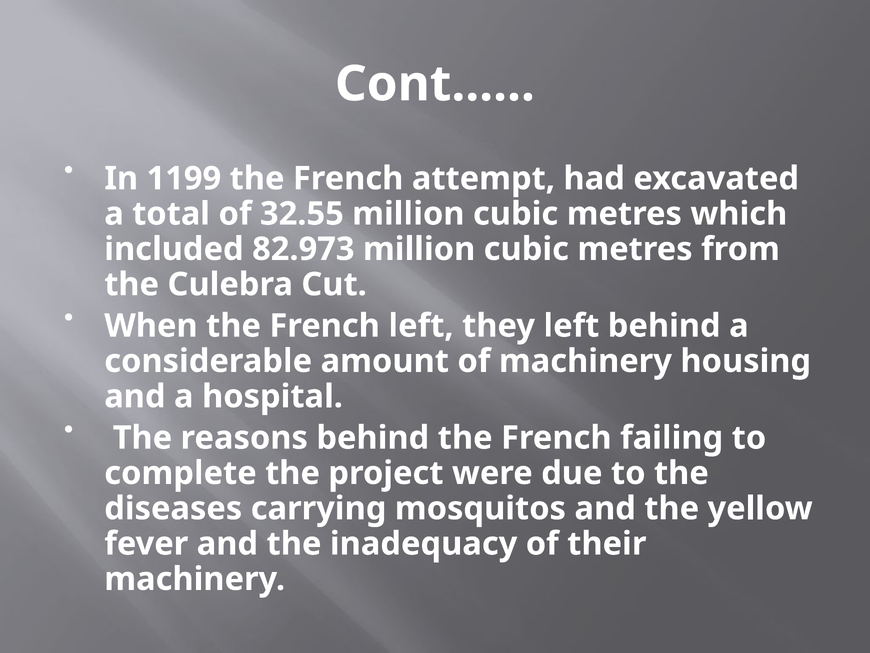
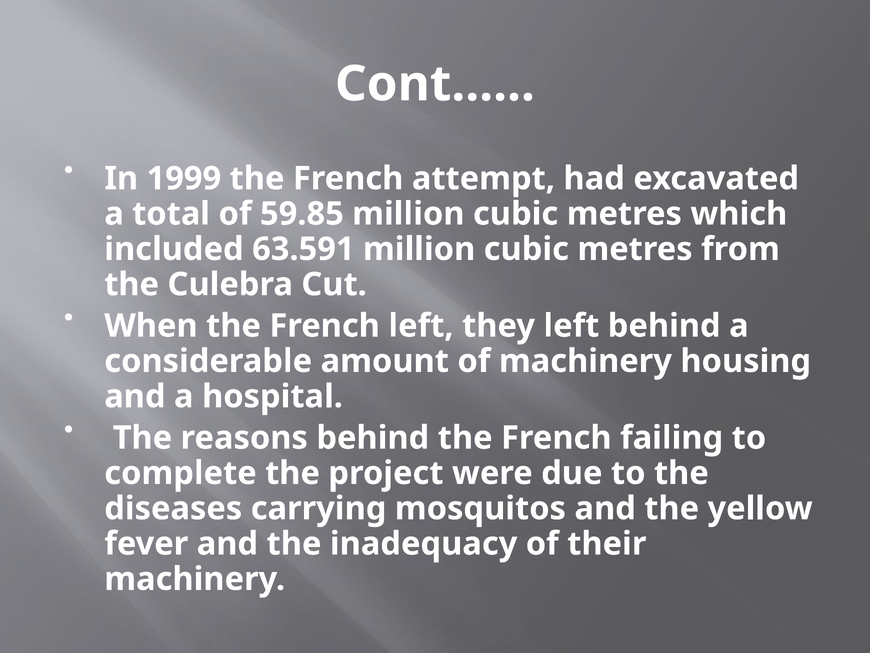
1199: 1199 -> 1999
32.55: 32.55 -> 59.85
82.973: 82.973 -> 63.591
